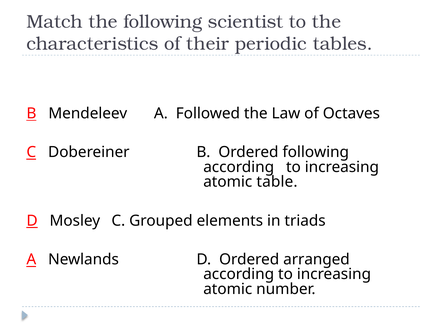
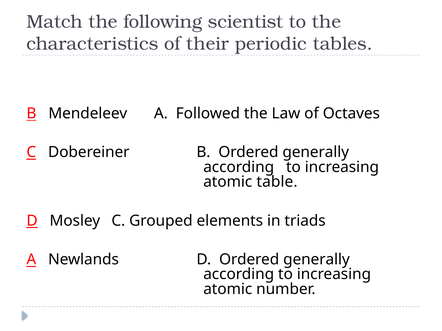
B Ordered following: following -> generally
D Ordered arranged: arranged -> generally
